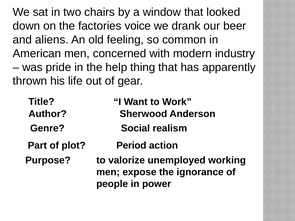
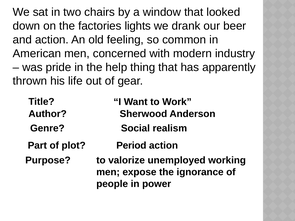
voice: voice -> lights
and aliens: aliens -> action
